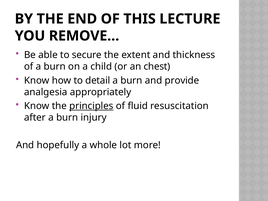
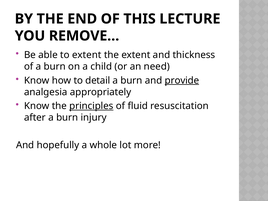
to secure: secure -> extent
chest: chest -> need
provide underline: none -> present
